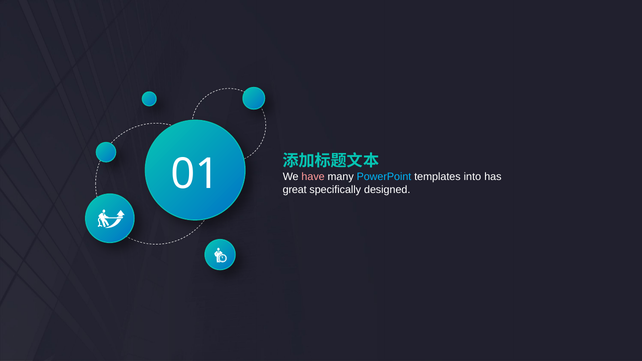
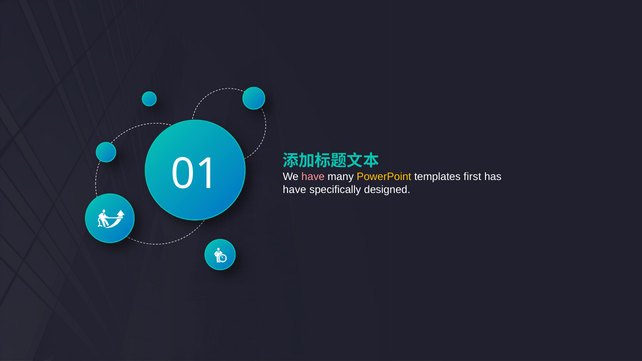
PowerPoint colour: light blue -> yellow
into: into -> first
great at (295, 190): great -> have
